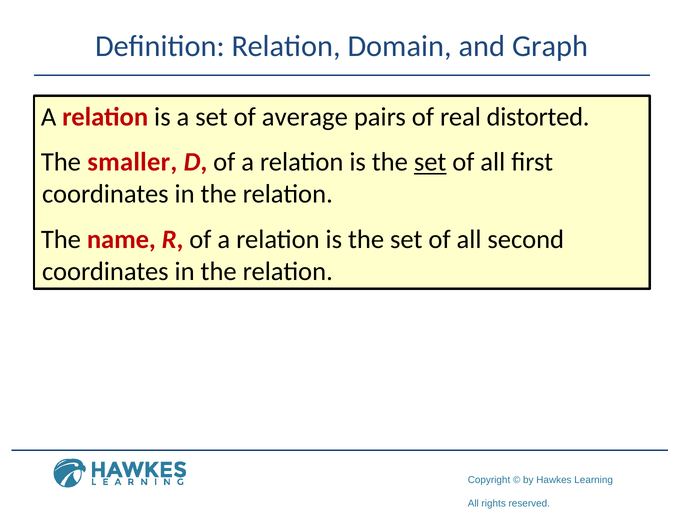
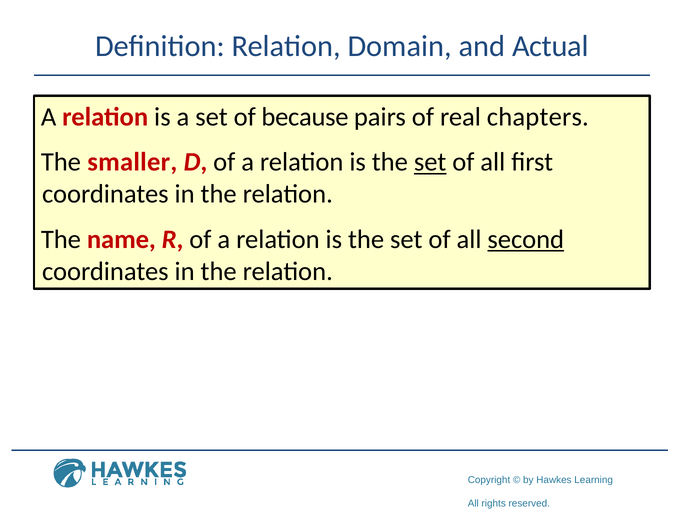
Graph: Graph -> Actual
average: average -> because
distorted: distorted -> chapters
second underline: none -> present
